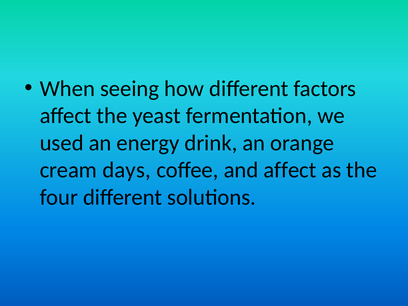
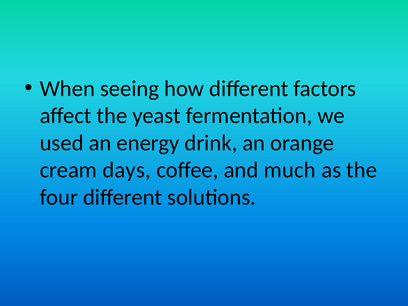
and affect: affect -> much
